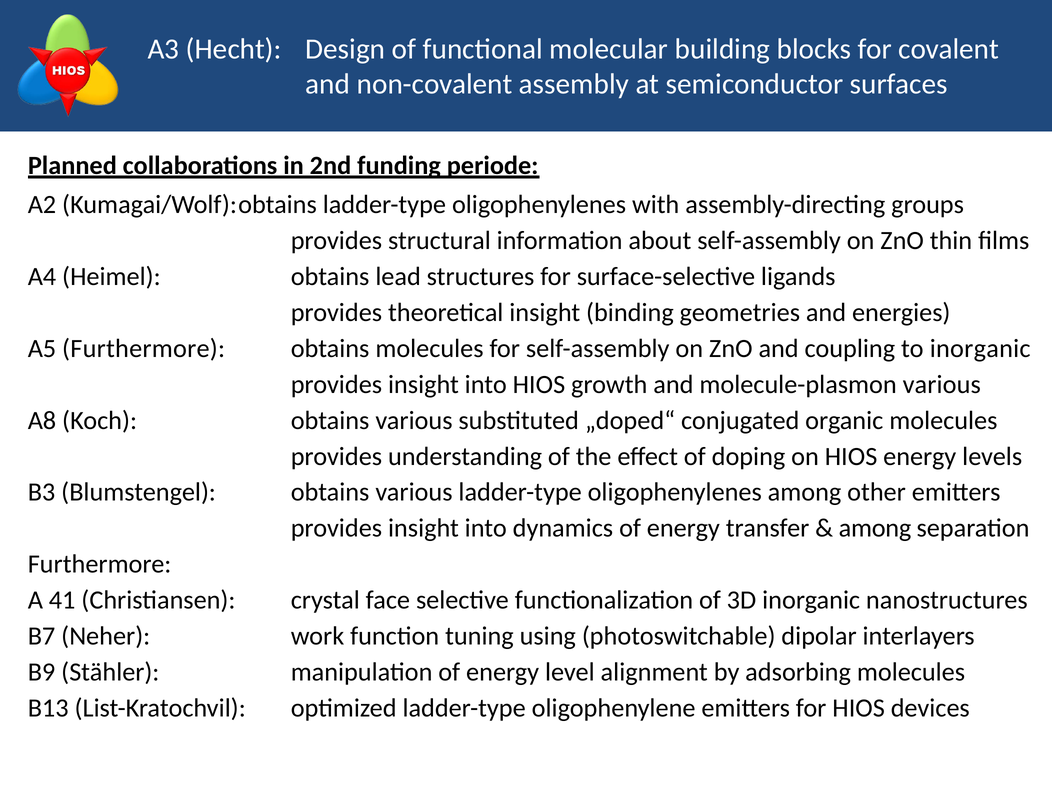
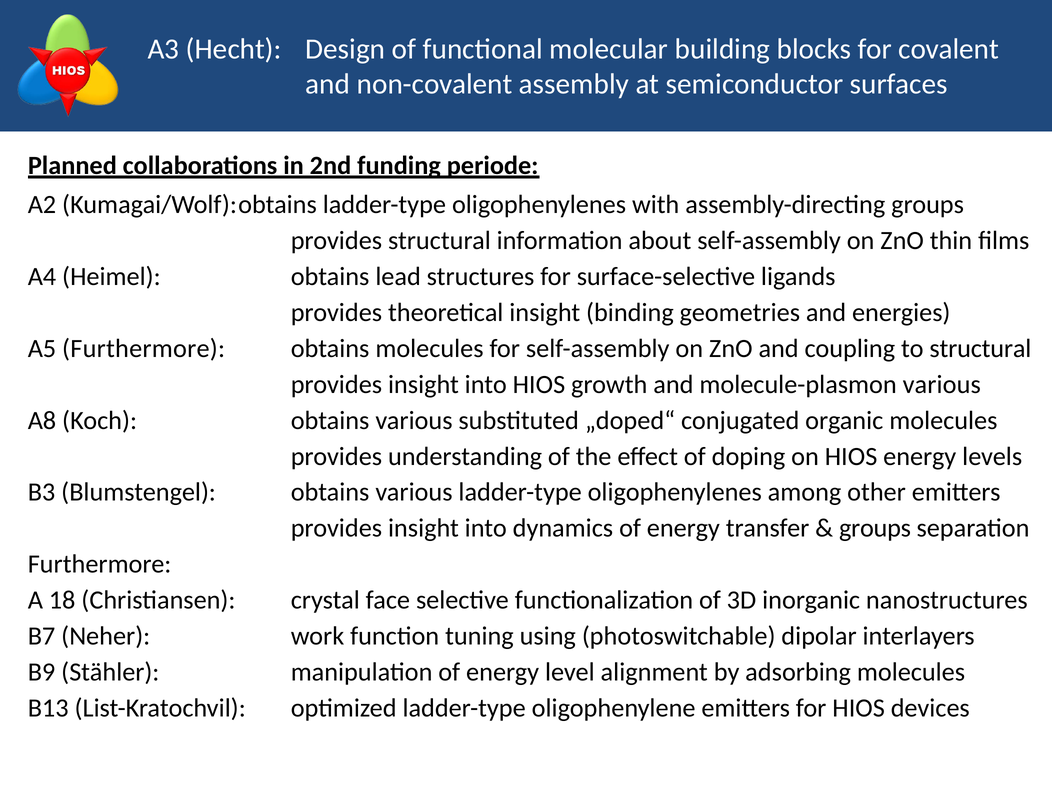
to inorganic: inorganic -> structural
among at (875, 528): among -> groups
41: 41 -> 18
